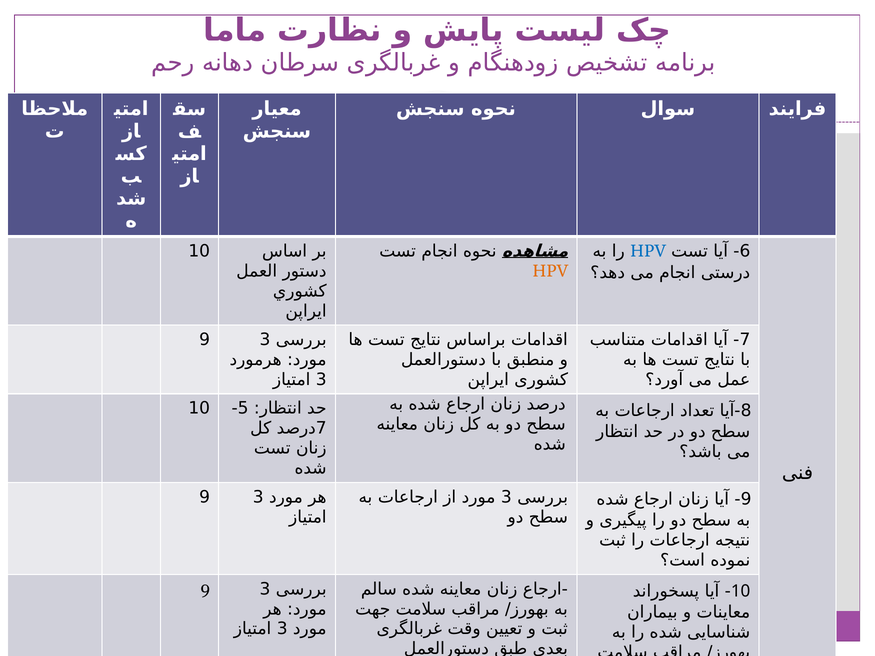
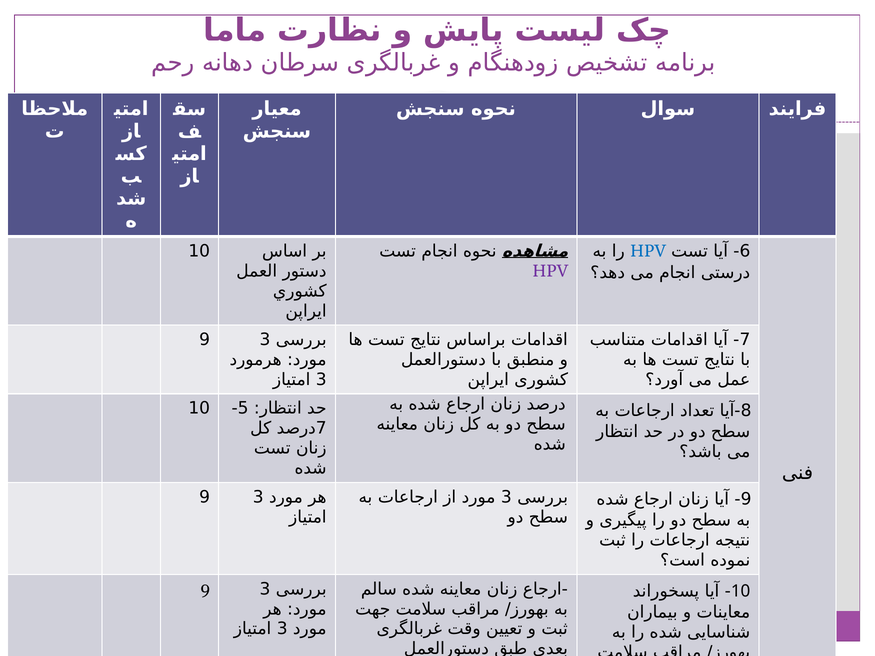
HPV at (550, 271) colour: orange -> purple
